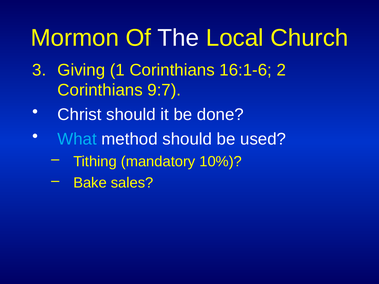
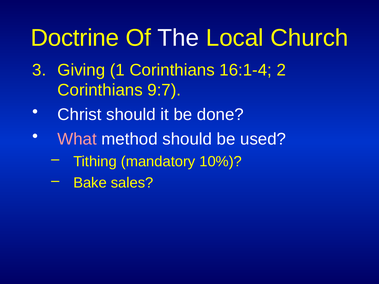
Mormon: Mormon -> Doctrine
16:1-6: 16:1-6 -> 16:1-4
What colour: light blue -> pink
